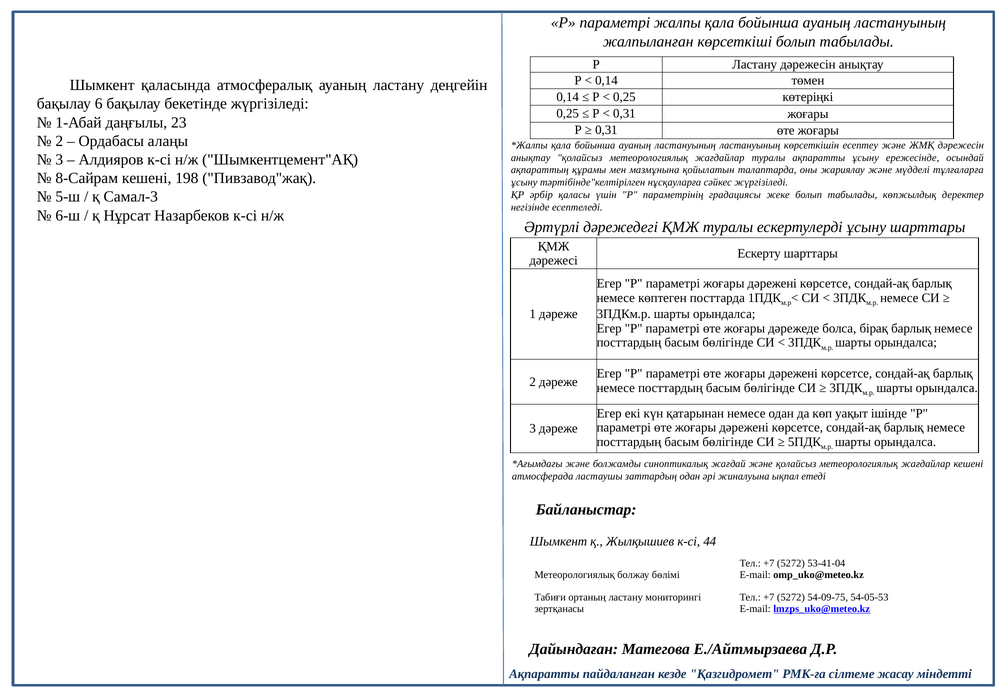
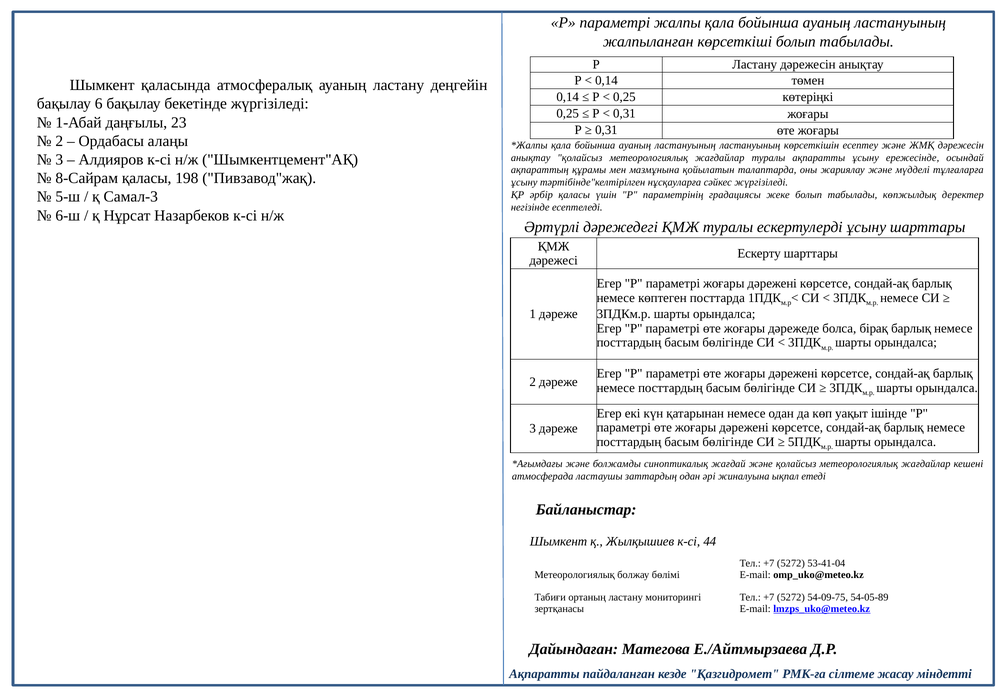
8-Сайрам кешені: кешені -> қаласы
54-05-53: 54-05-53 -> 54-05-89
